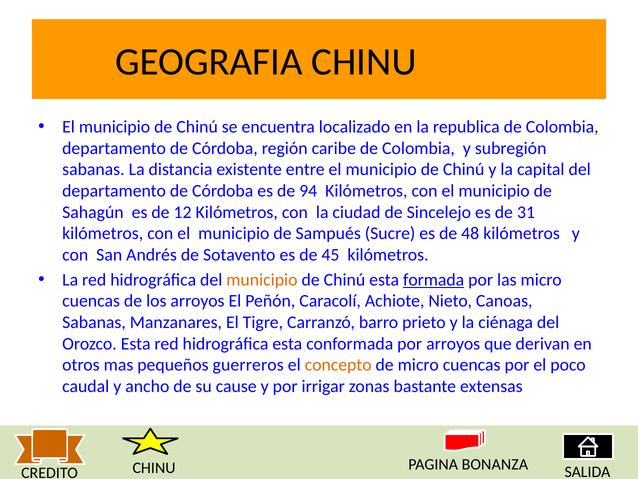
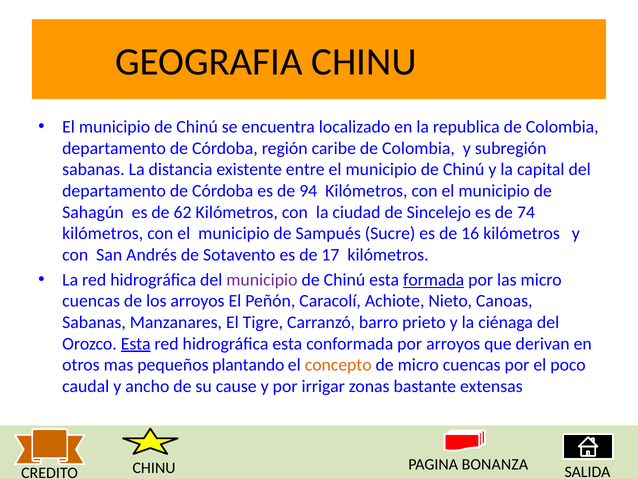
12: 12 -> 62
31: 31 -> 74
48: 48 -> 16
45: 45 -> 17
municipio at (262, 279) colour: orange -> purple
Esta at (136, 343) underline: none -> present
guerreros: guerreros -> plantando
